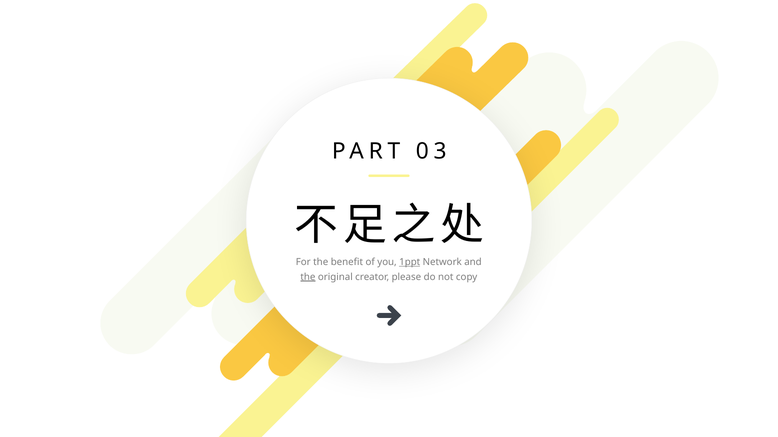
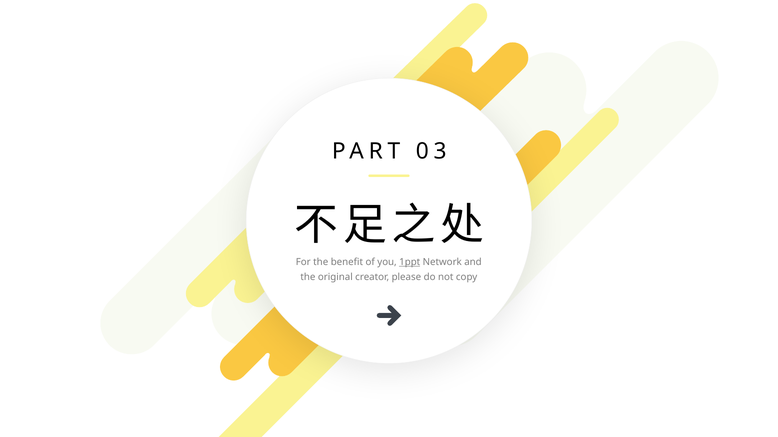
the at (308, 277) underline: present -> none
